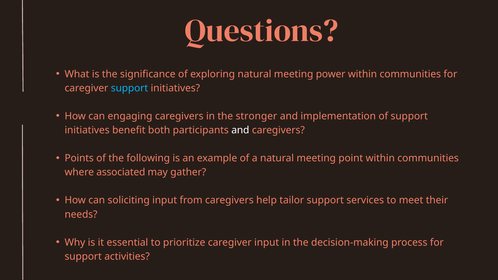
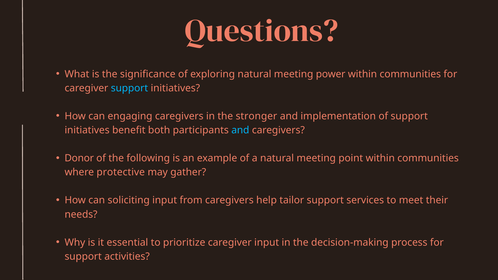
and at (240, 130) colour: white -> light blue
Points: Points -> Donor
associated: associated -> protective
